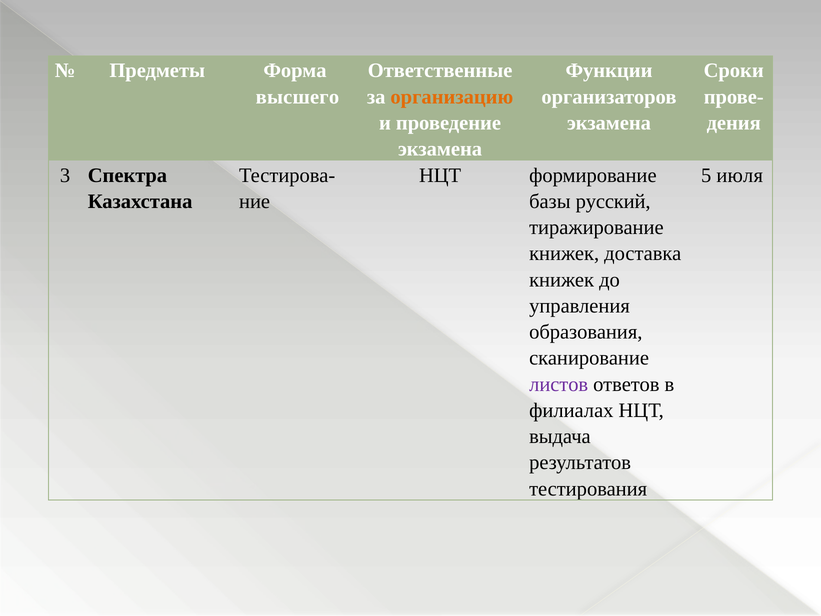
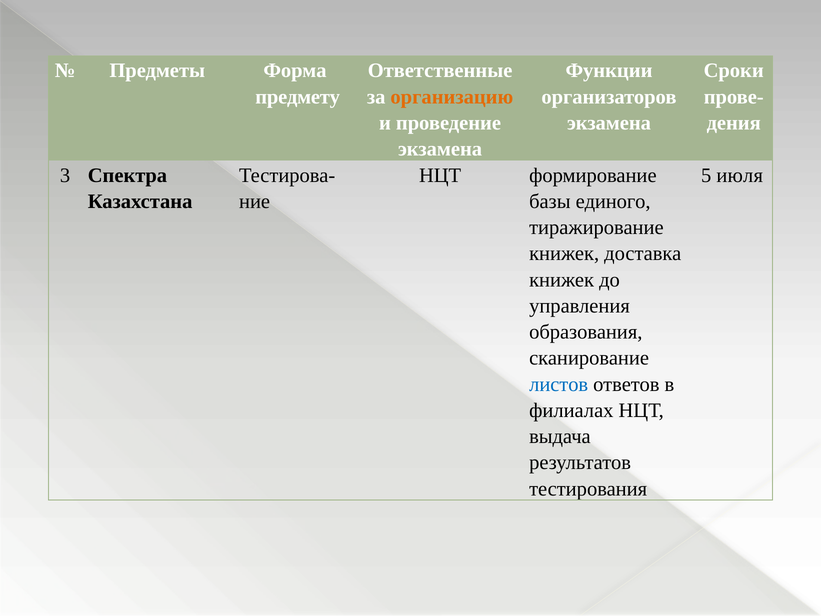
высшего: высшего -> предмету
русский: русский -> единого
листов colour: purple -> blue
